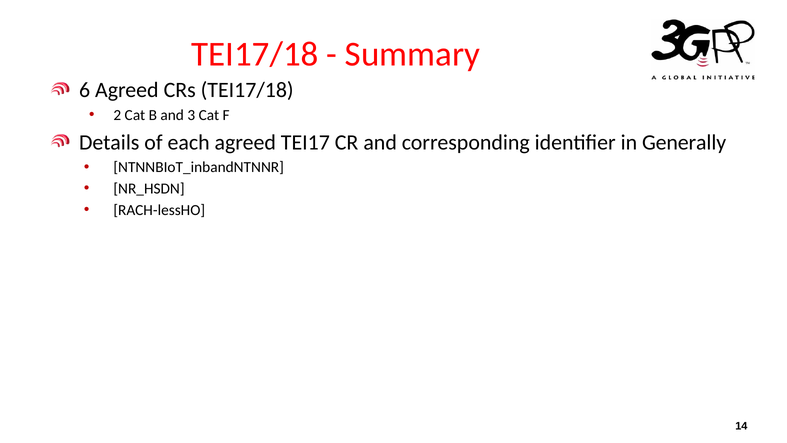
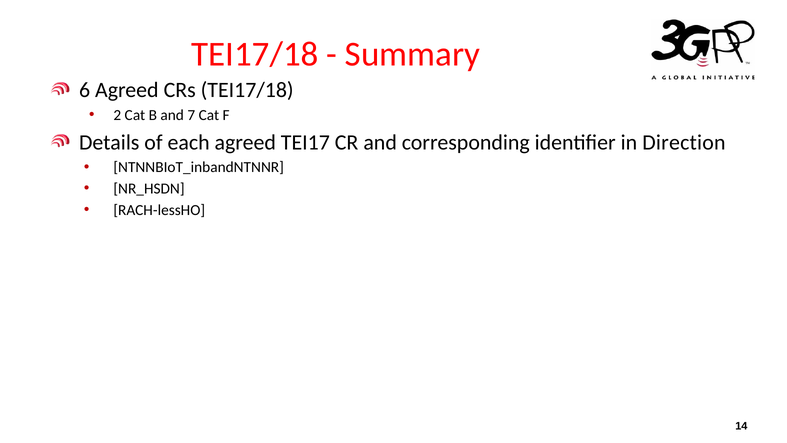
3: 3 -> 7
Generally: Generally -> Direction
